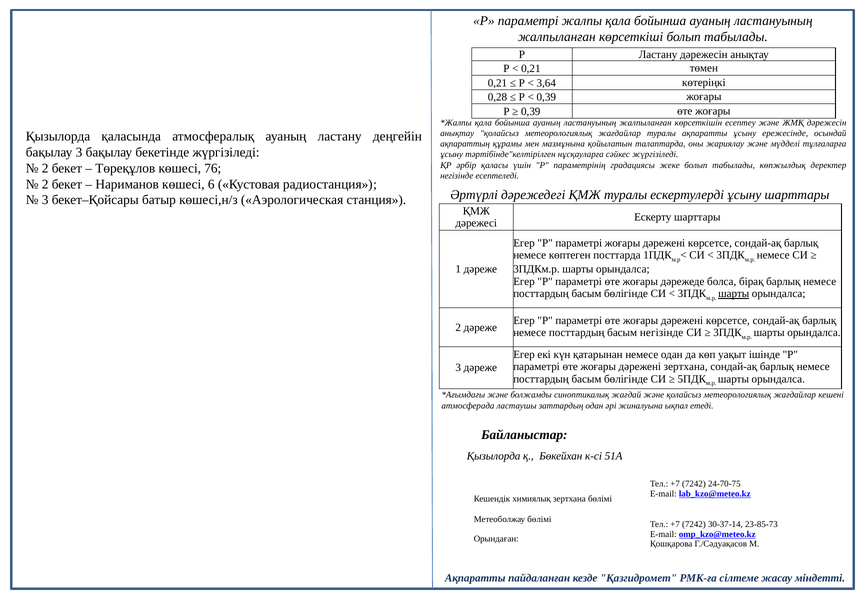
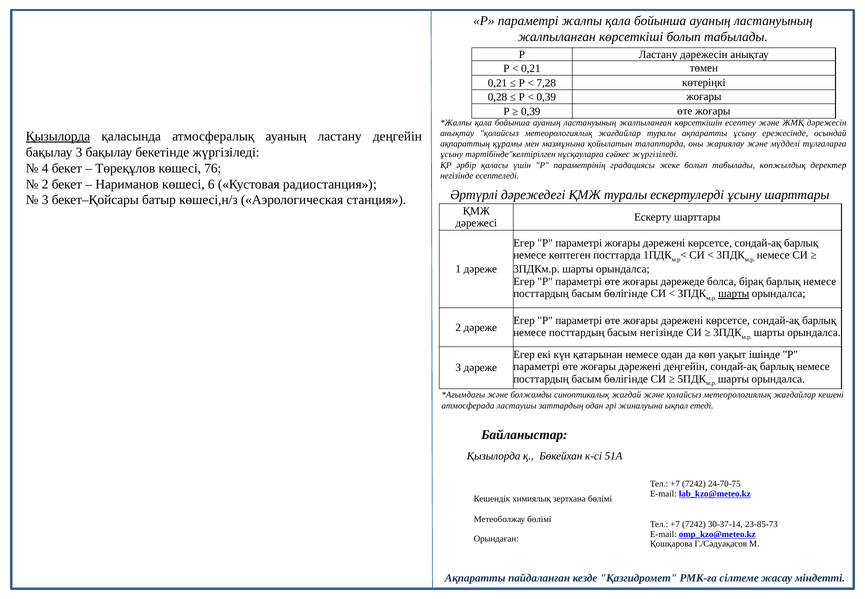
3,64: 3,64 -> 7,28
Қызылорда at (58, 136) underline: none -> present
2 at (45, 168): 2 -> 4
дәрежені зертхана: зертхана -> деңгейін
